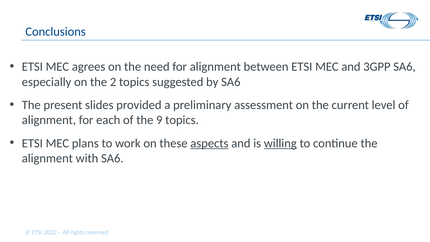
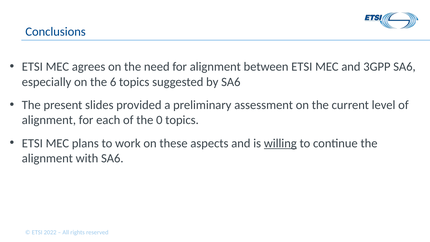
2: 2 -> 6
9: 9 -> 0
aspects underline: present -> none
